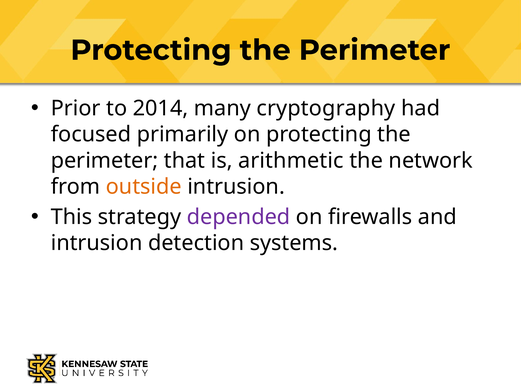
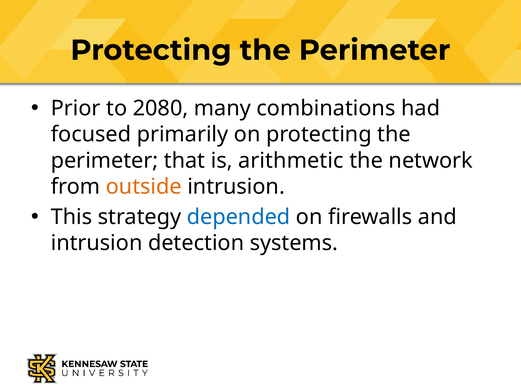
2014: 2014 -> 2080
cryptography: cryptography -> combinations
depended colour: purple -> blue
